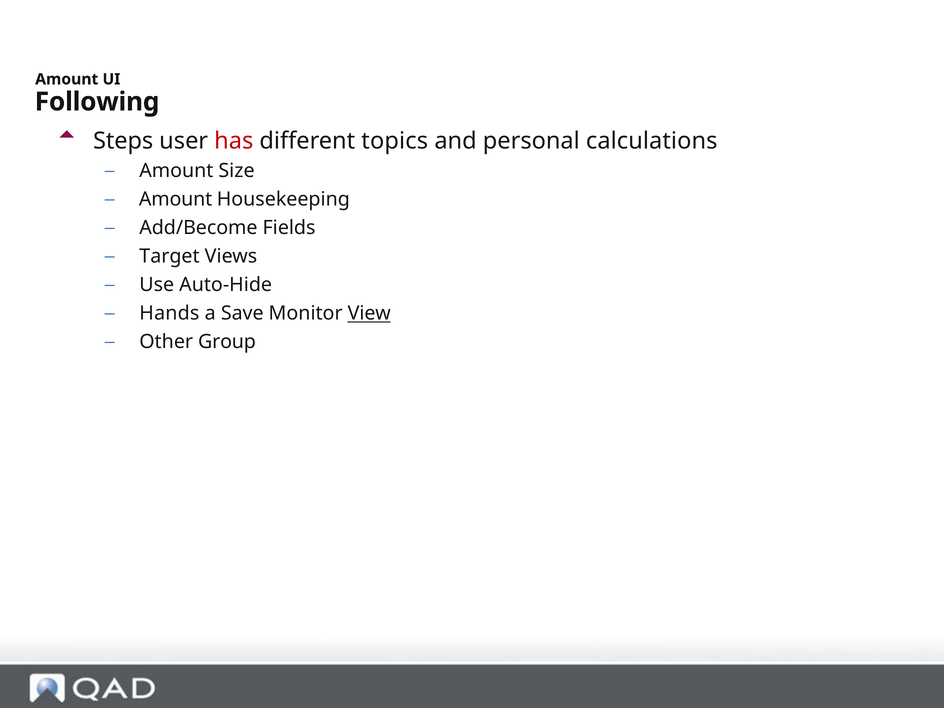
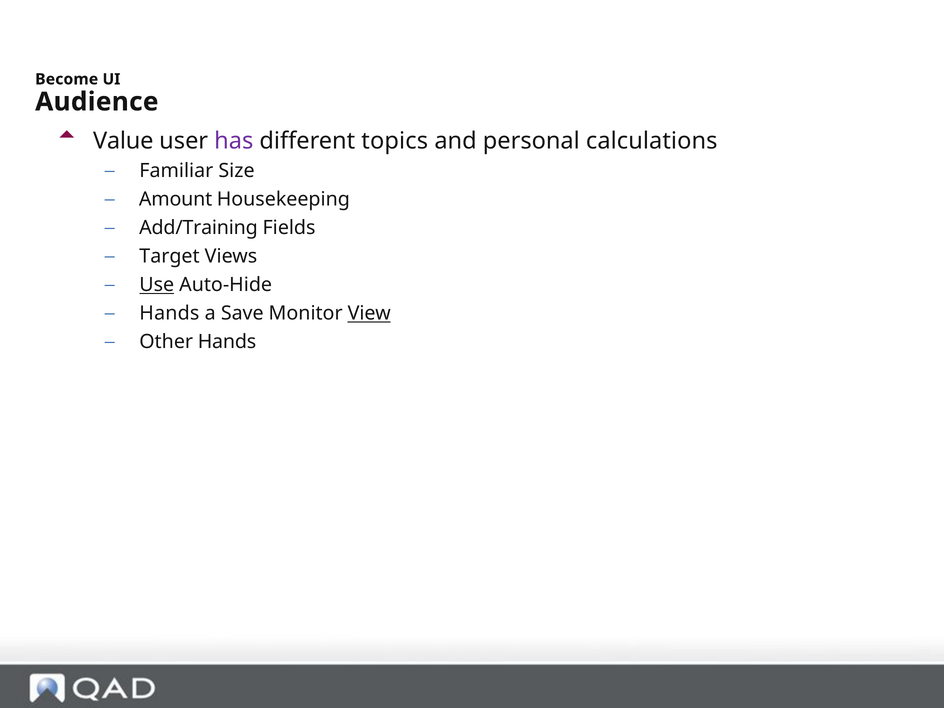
Amount at (67, 79): Amount -> Become
Following: Following -> Audience
Steps: Steps -> Value
has colour: red -> purple
Amount at (176, 171): Amount -> Familiar
Add/Become: Add/Become -> Add/Training
Use underline: none -> present
Other Group: Group -> Hands
